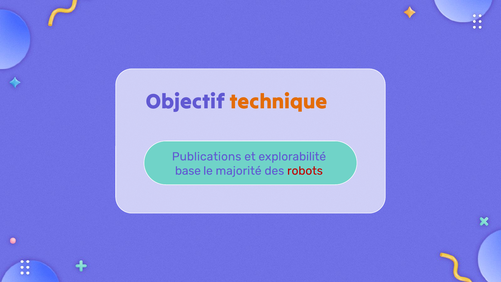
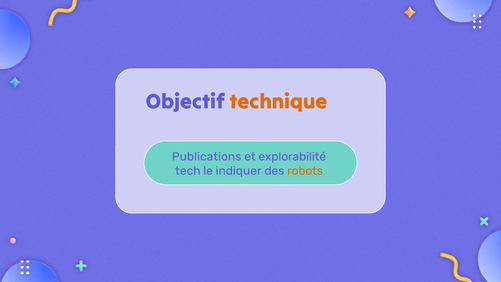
base: base -> tech
majorité: majorité -> indiquer
robots colour: red -> orange
